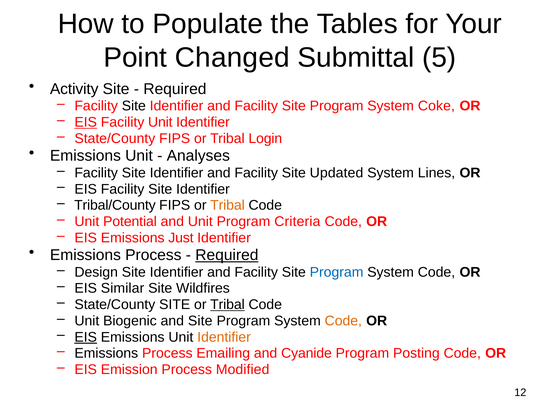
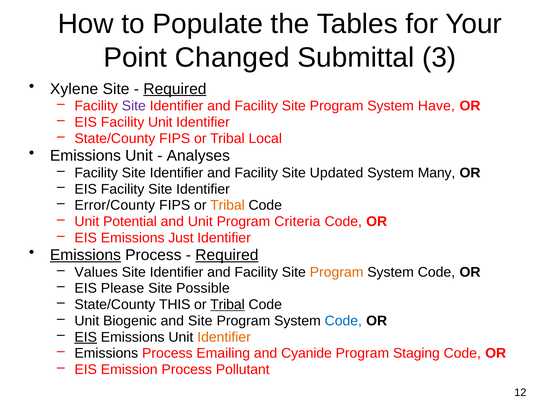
5: 5 -> 3
Activity: Activity -> Xylene
Required at (175, 89) underline: none -> present
Site at (134, 106) colour: black -> purple
Coke: Coke -> Have
EIS at (86, 122) underline: present -> none
Login: Login -> Local
Lines: Lines -> Many
Tribal/County: Tribal/County -> Error/County
Emissions at (85, 255) underline: none -> present
Design: Design -> Values
Program at (337, 272) colour: blue -> orange
Similar: Similar -> Please
Wildfires: Wildfires -> Possible
State/County SITE: SITE -> THIS
Code at (343, 321) colour: orange -> blue
Posting: Posting -> Staging
Modified: Modified -> Pollutant
